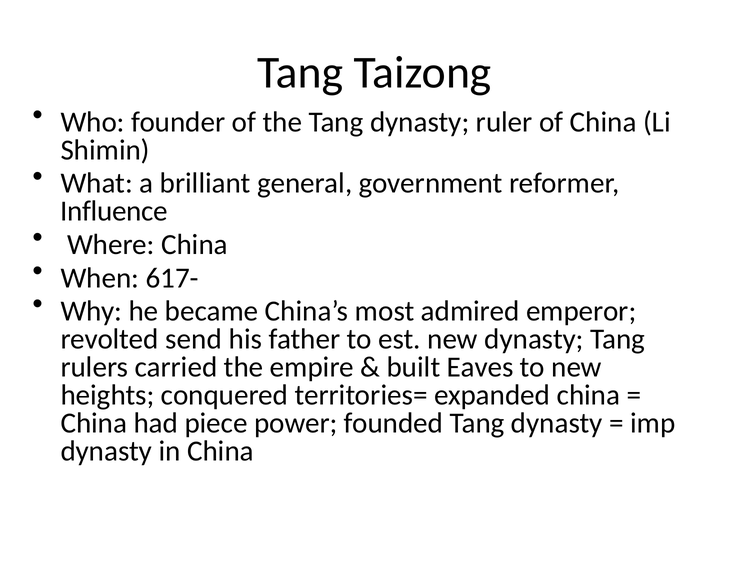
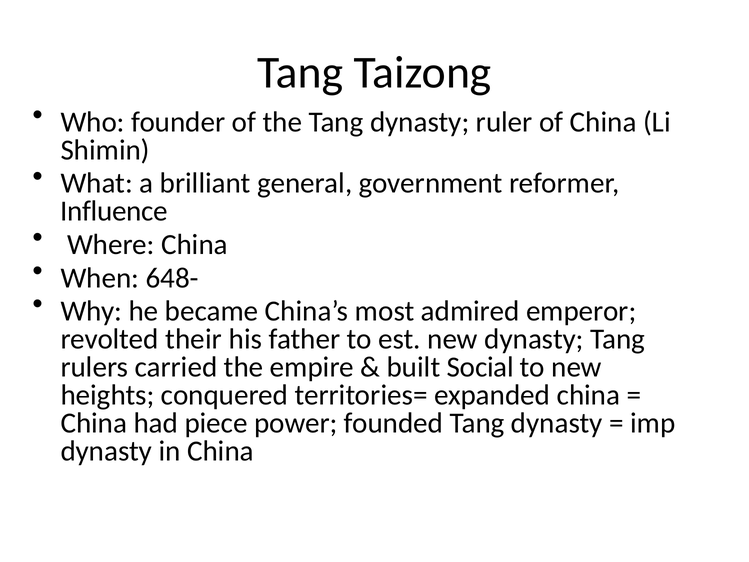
617-: 617- -> 648-
send: send -> their
Eaves: Eaves -> Social
